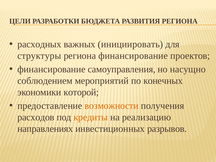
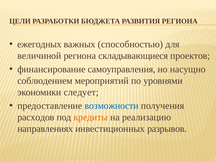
расходных: расходных -> ежегодных
инициировать: инициировать -> способностью
структуры: структуры -> величиной
региона финансирование: финансирование -> складывающиеся
конечных: конечных -> уровнями
которой: которой -> следует
возможности colour: orange -> blue
